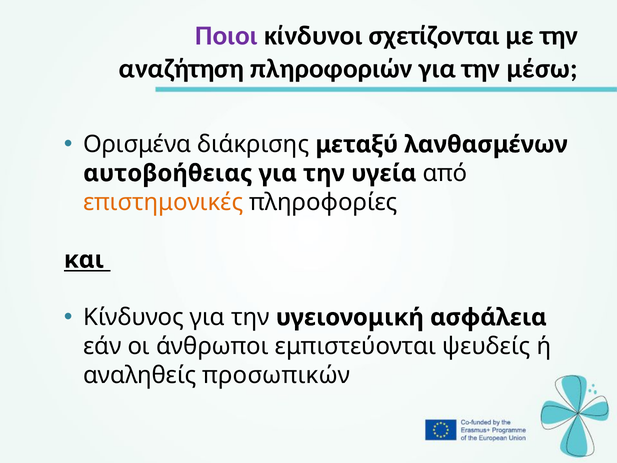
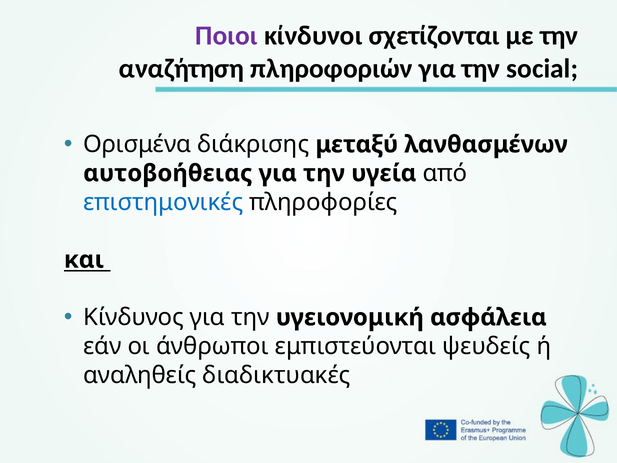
μέσω: μέσω -> social
επιστημονικές colour: orange -> blue
προσωπικών: προσωπικών -> διαδικτυακές
